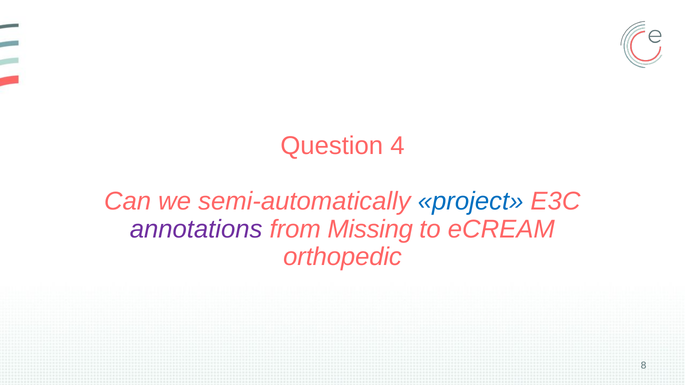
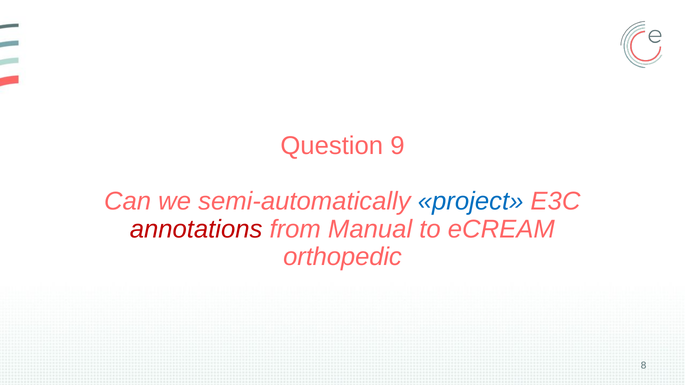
4: 4 -> 9
annotations colour: purple -> red
Missing: Missing -> Manual
